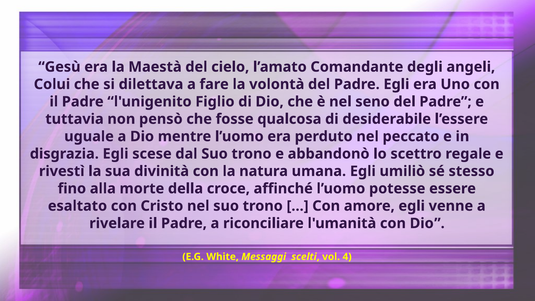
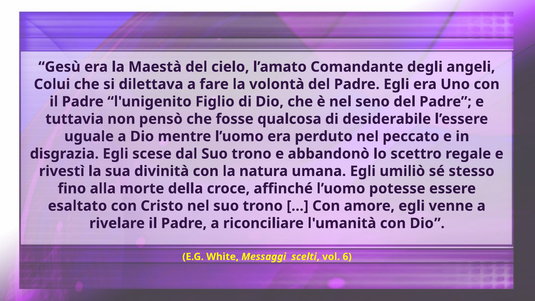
4: 4 -> 6
